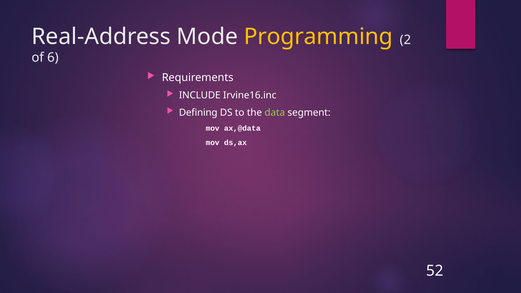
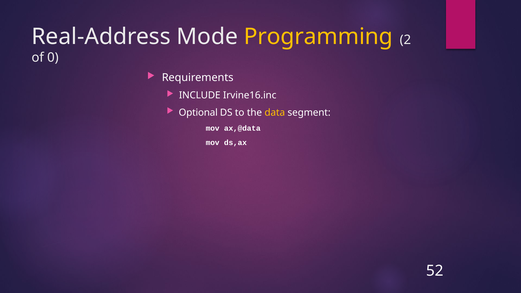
6: 6 -> 0
Defining: Defining -> Optional
data colour: light green -> yellow
